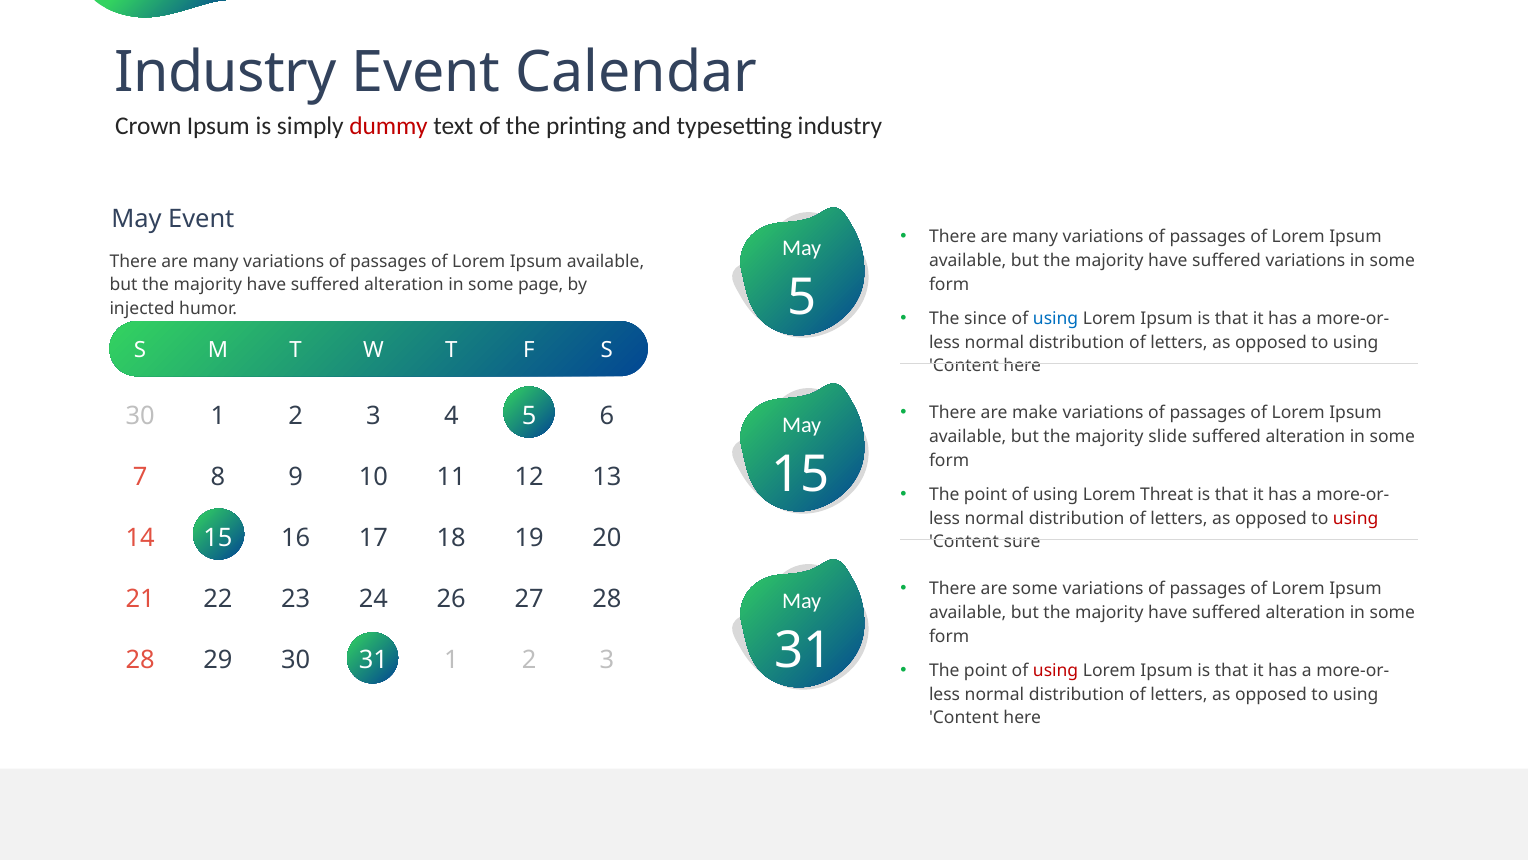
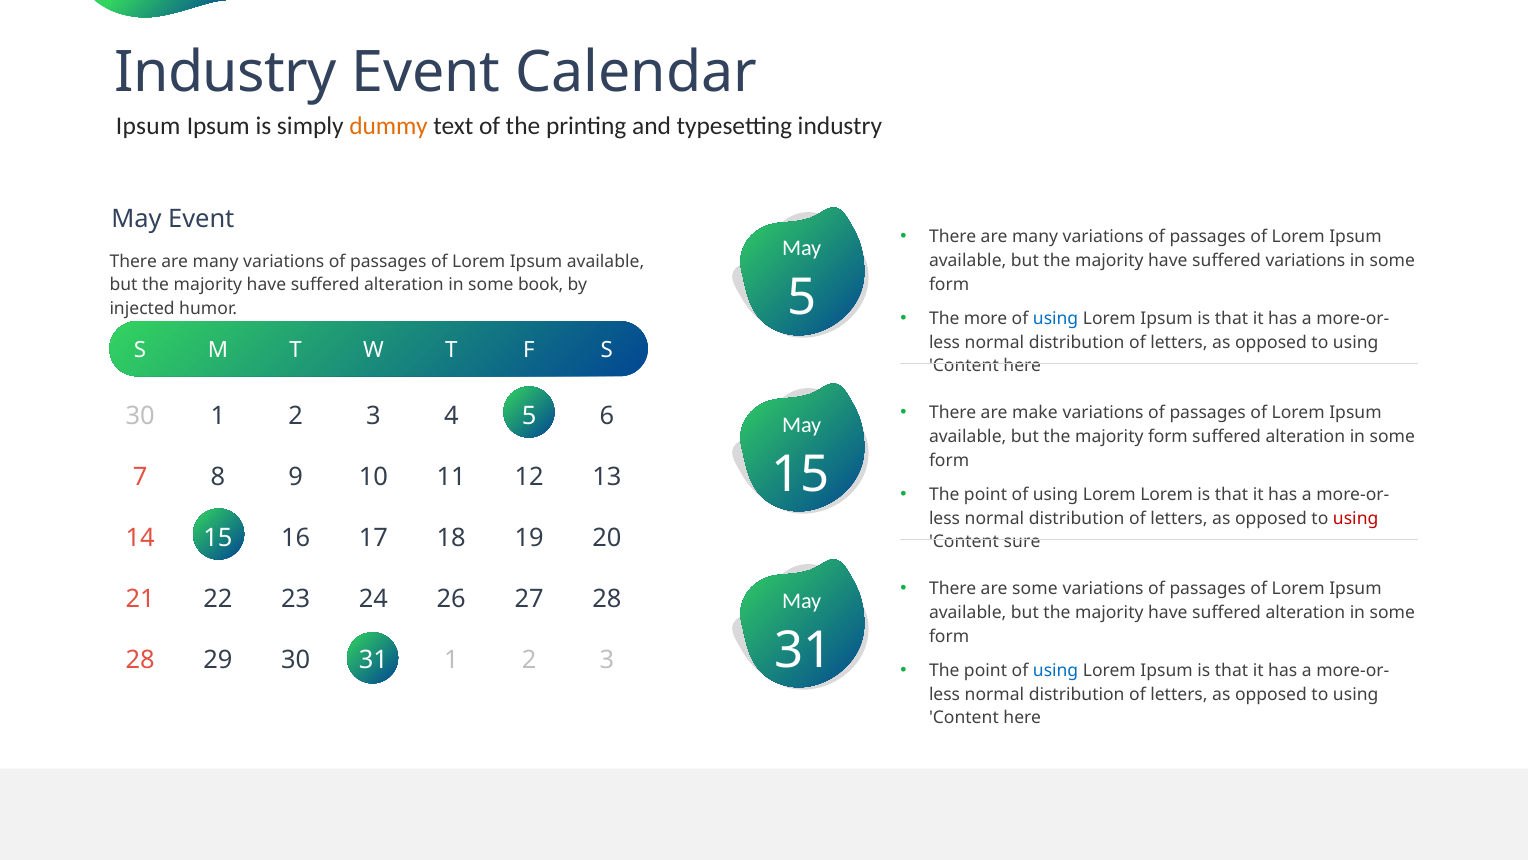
Crown at (148, 126): Crown -> Ipsum
dummy colour: red -> orange
page: page -> book
since: since -> more
majority slide: slide -> form
Lorem Threat: Threat -> Lorem
using at (1056, 670) colour: red -> blue
